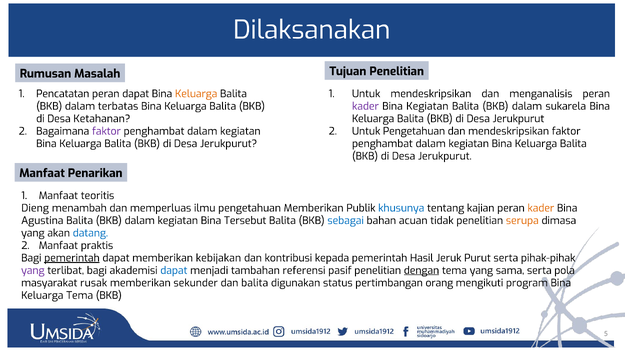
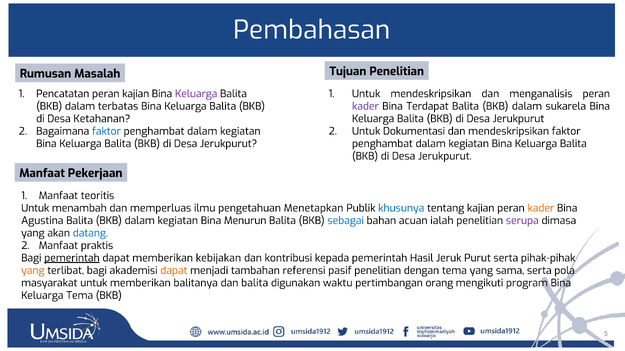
Dilaksanakan: Dilaksanakan -> Pembahasan
peran dapat: dapat -> kajian
Keluarga at (196, 94) colour: orange -> purple
Bina Kegiatan: Kegiatan -> Terdapat
Untuk Pengetahuan: Pengetahuan -> Dokumentasi
faktor at (106, 131) colour: purple -> blue
Penarikan: Penarikan -> Pekerjaan
Dieng at (35, 208): Dieng -> Untuk
pengetahuan Memberikan: Memberikan -> Menetapkan
Tersebut: Tersebut -> Menurun
tidak: tidak -> ialah
serupa colour: orange -> purple
yang at (33, 271) colour: purple -> orange
dapat at (174, 271) colour: blue -> orange
dengan underline: present -> none
masyarakat rusak: rusak -> untuk
sekunder: sekunder -> balitanya
status: status -> waktu
